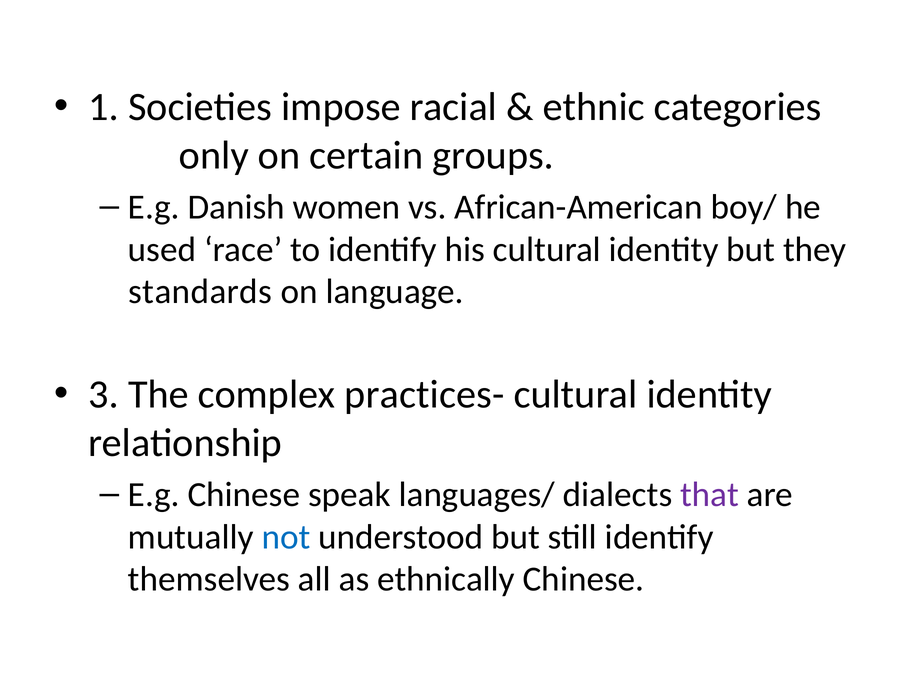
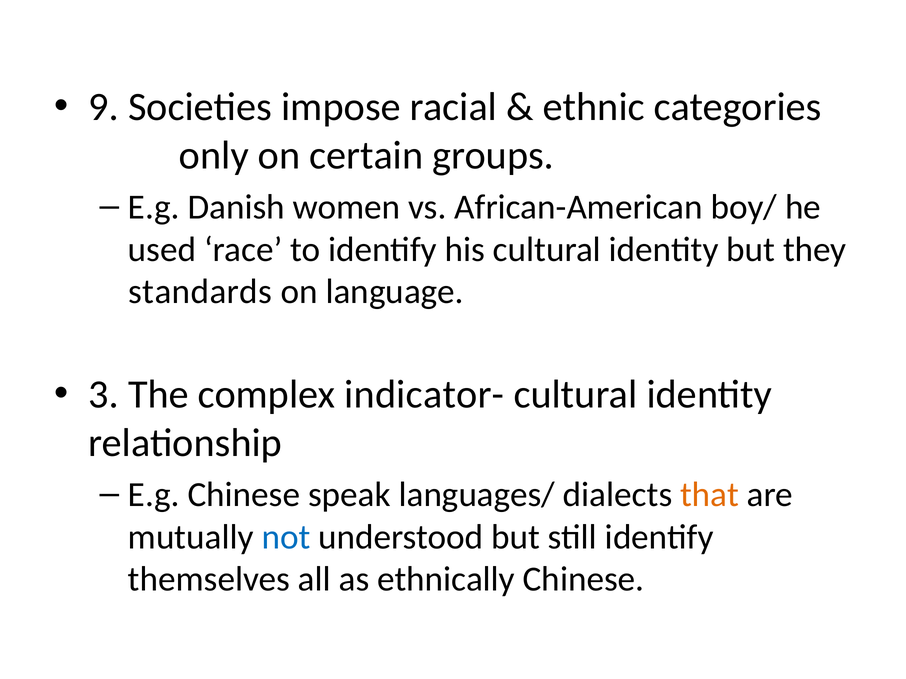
1: 1 -> 9
practices-: practices- -> indicator-
that colour: purple -> orange
